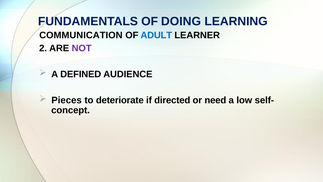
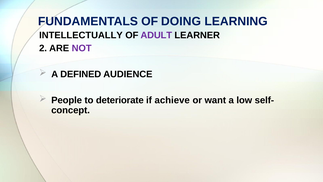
COMMUNICATION: COMMUNICATION -> INTELLECTUALLY
ADULT colour: blue -> purple
Pieces: Pieces -> People
directed: directed -> achieve
need: need -> want
